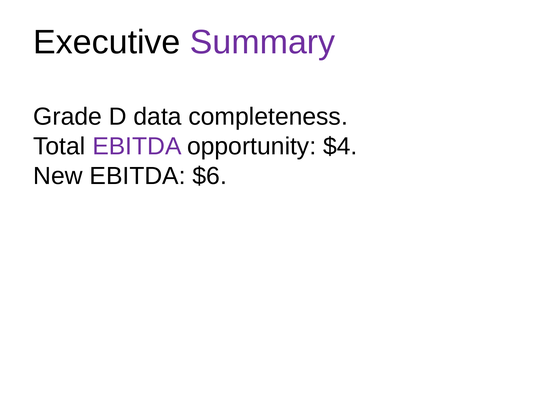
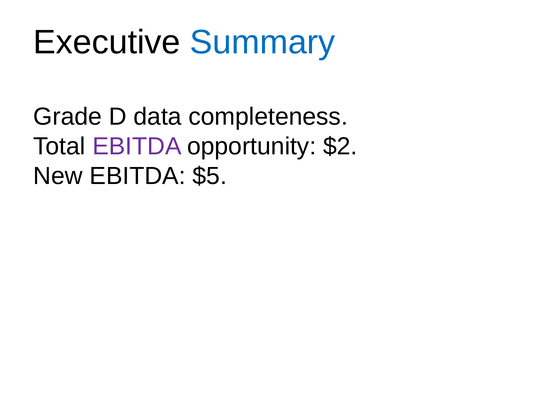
Summary colour: purple -> blue
$4: $4 -> $2
$6: $6 -> $5
